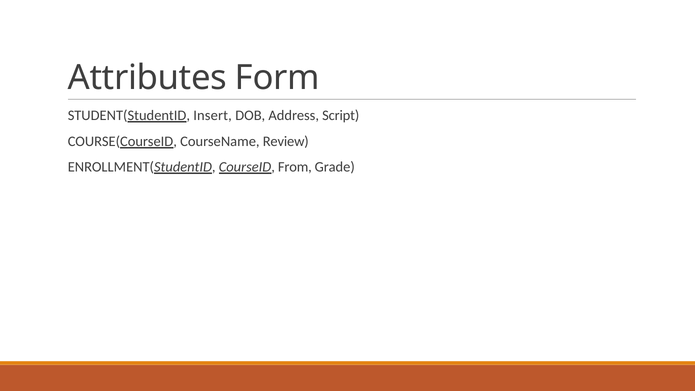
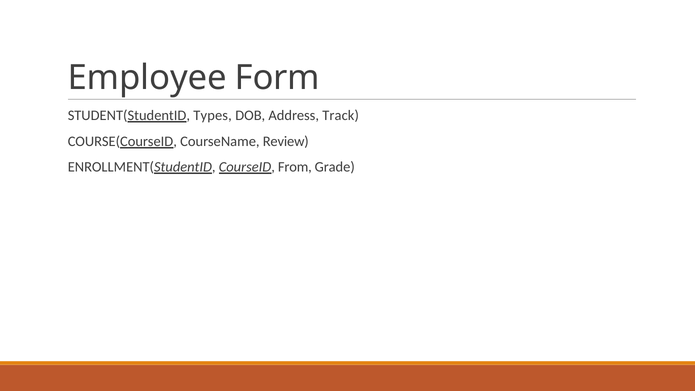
Attributes: Attributes -> Employee
Insert: Insert -> Types
Script: Script -> Track
